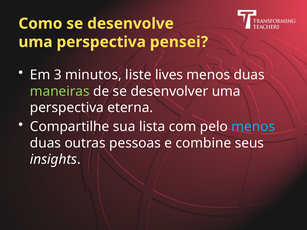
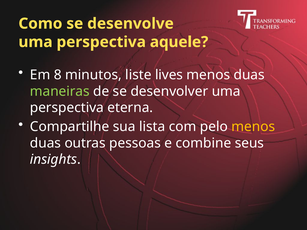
pensei: pensei -> aquele
3: 3 -> 8
menos at (253, 127) colour: light blue -> yellow
